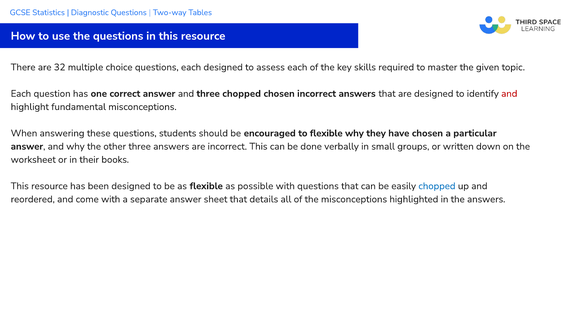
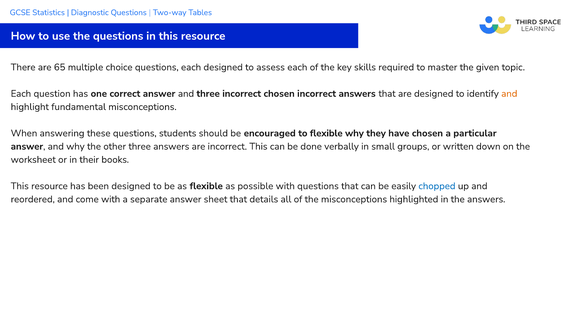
32: 32 -> 65
three chopped: chopped -> incorrect
and at (509, 94) colour: red -> orange
